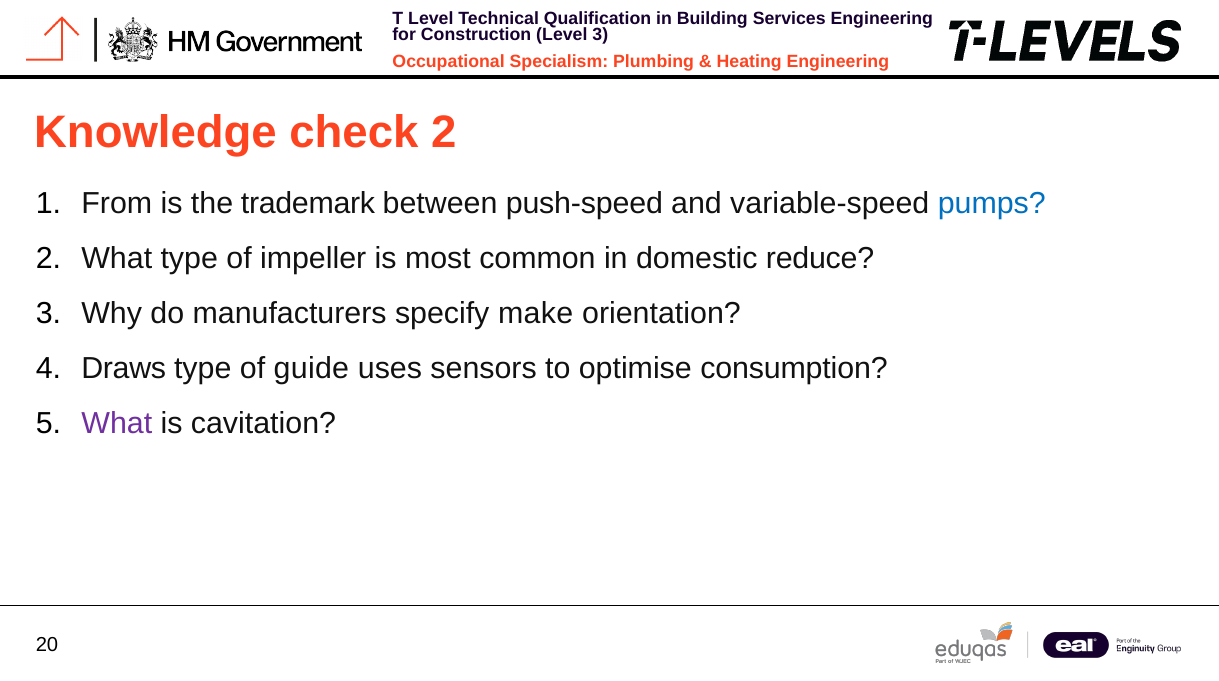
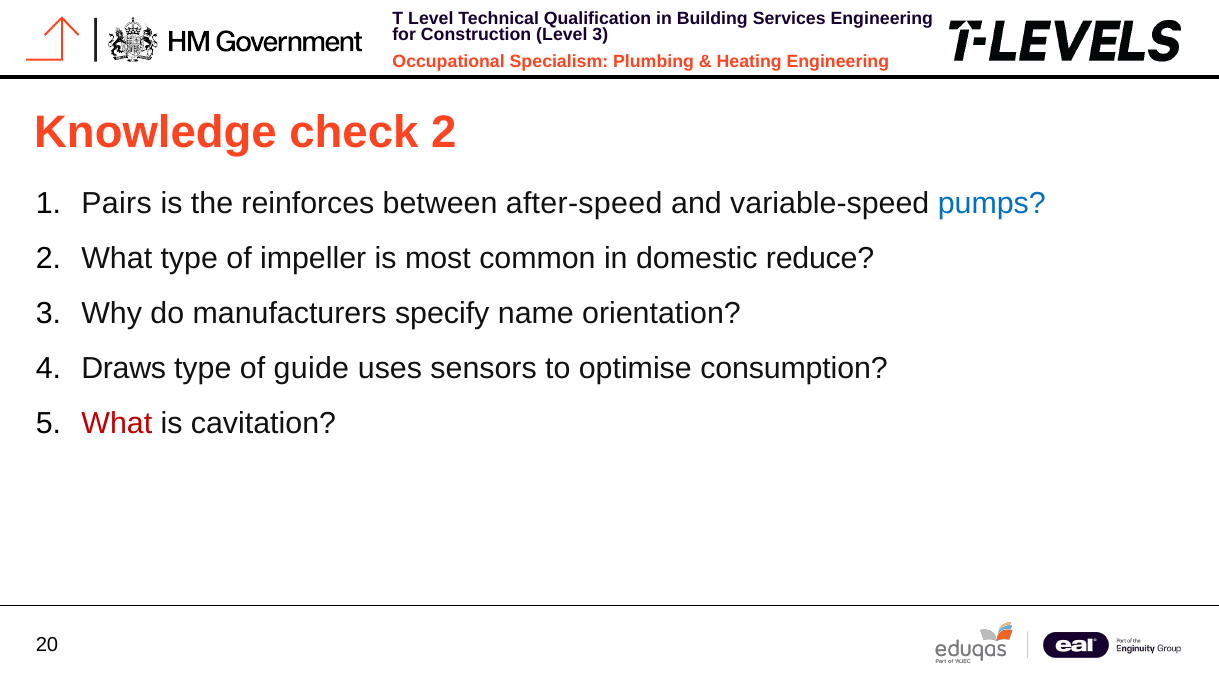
From: From -> Pairs
trademark: trademark -> reinforces
push-speed: push-speed -> after-speed
make: make -> name
What at (117, 424) colour: purple -> red
